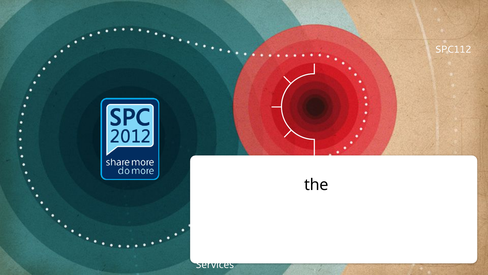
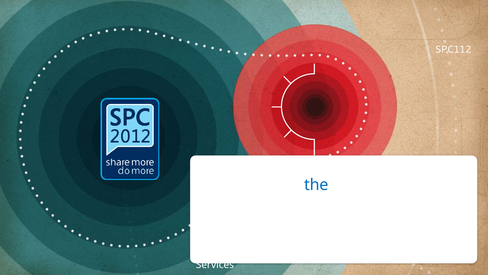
the colour: black -> blue
